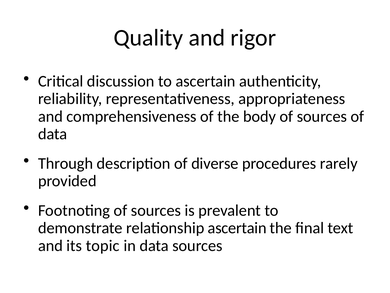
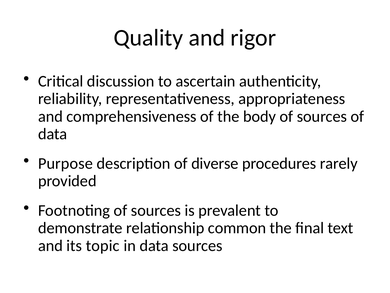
Through: Through -> Purpose
relationship ascertain: ascertain -> common
